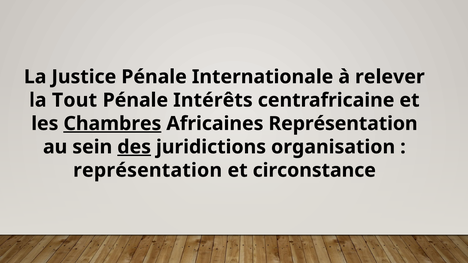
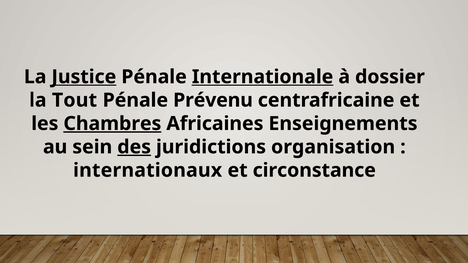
Justice underline: none -> present
Internationale underline: none -> present
relever: relever -> dossier
Intérêts: Intérêts -> Prévenu
Africaines Représentation: Représentation -> Enseignements
représentation at (148, 170): représentation -> internationaux
